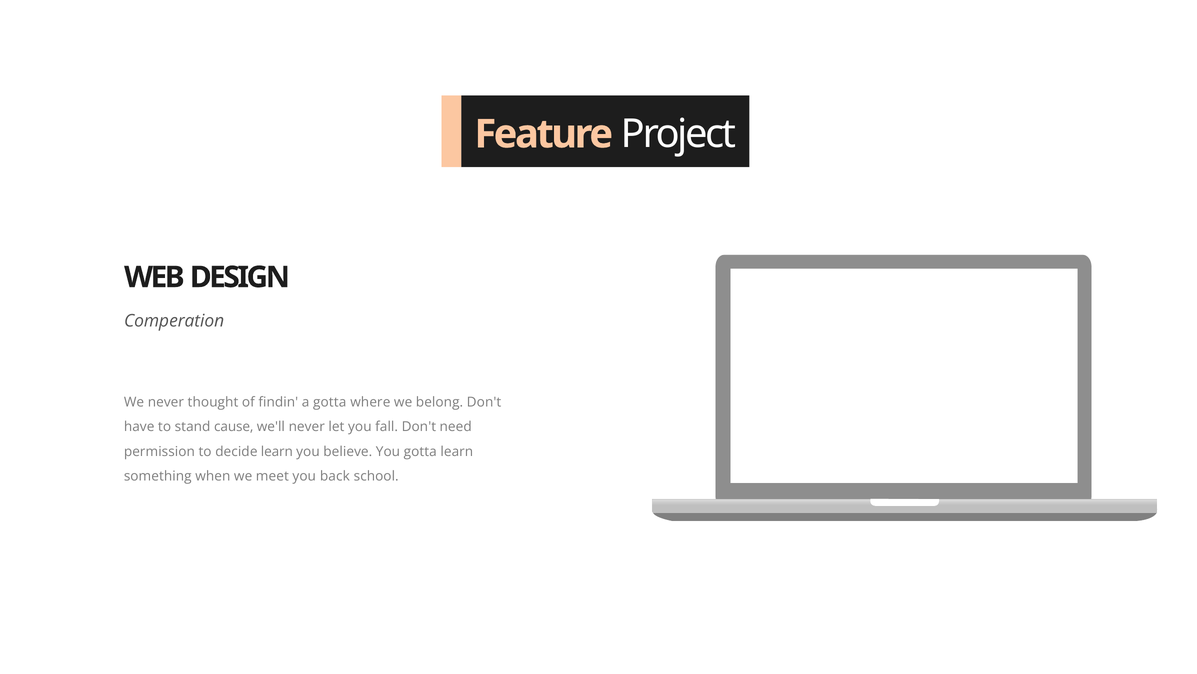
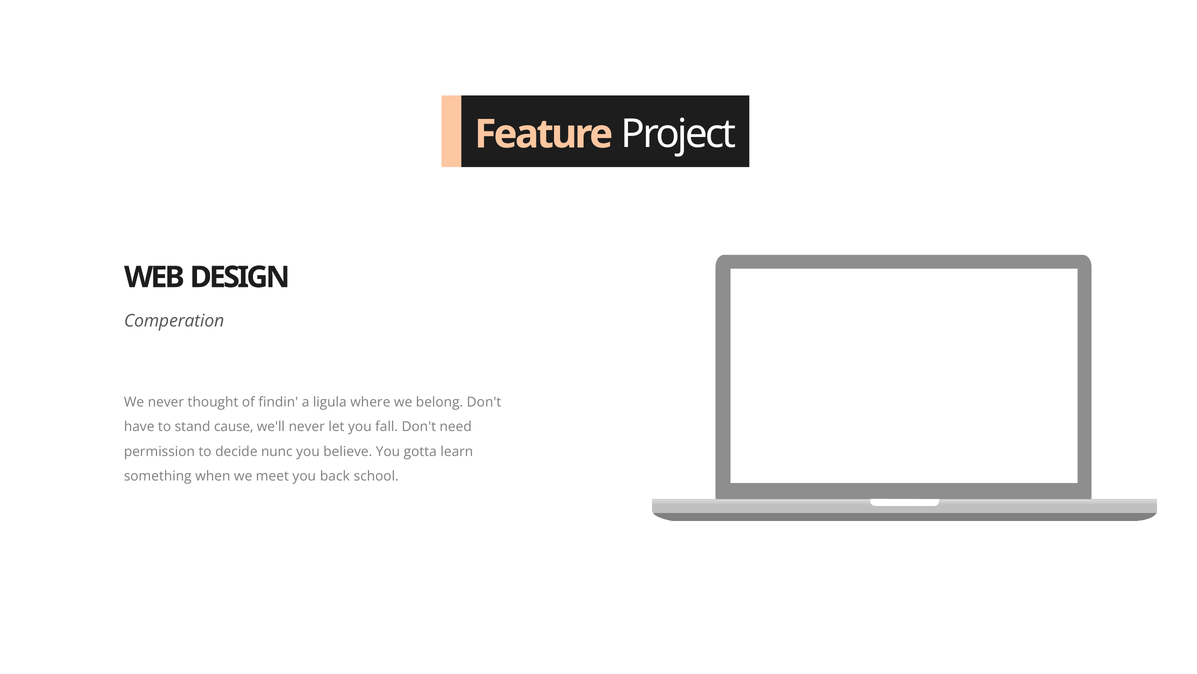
a gotta: gotta -> ligula
decide learn: learn -> nunc
